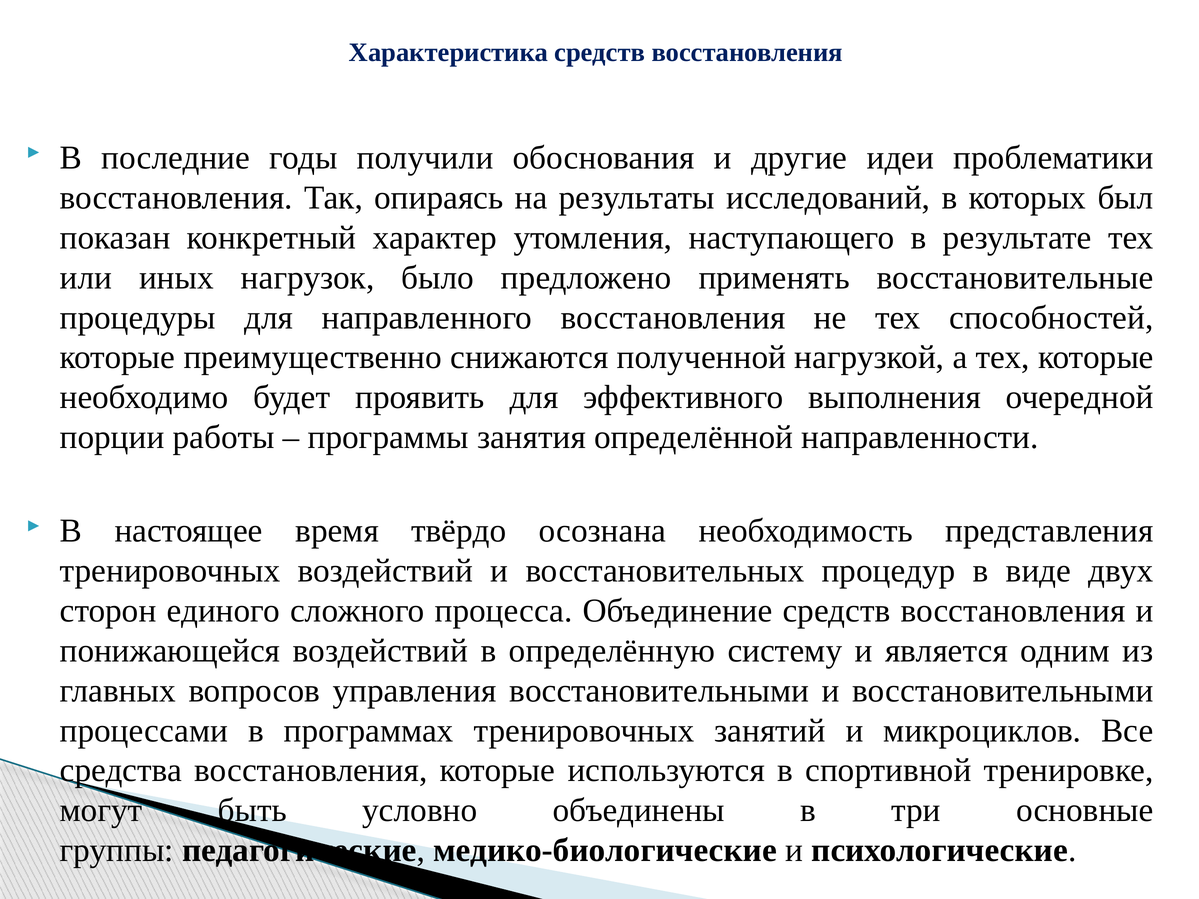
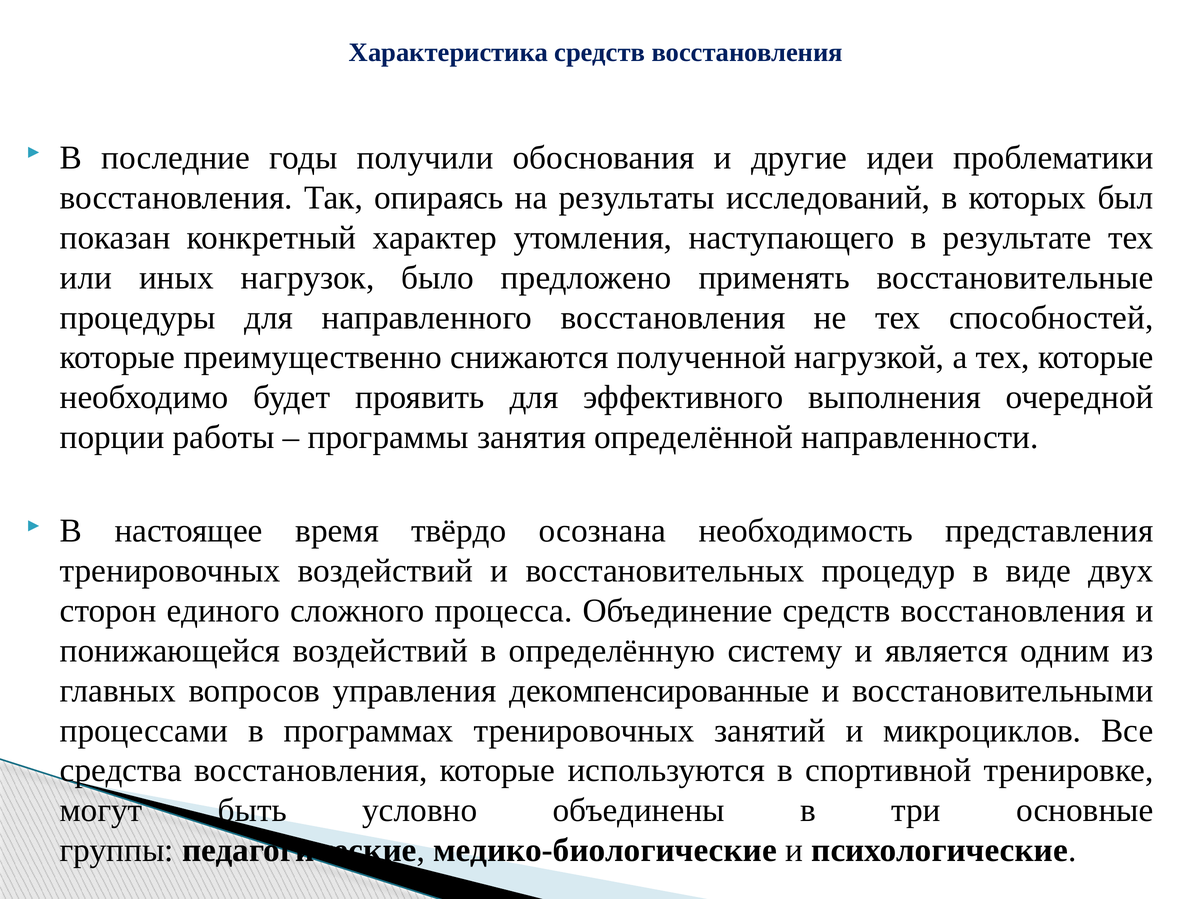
управления восстановительными: восстановительными -> декомпенсированные
